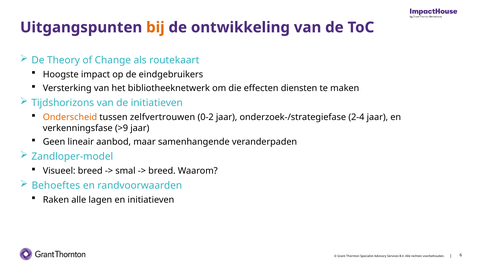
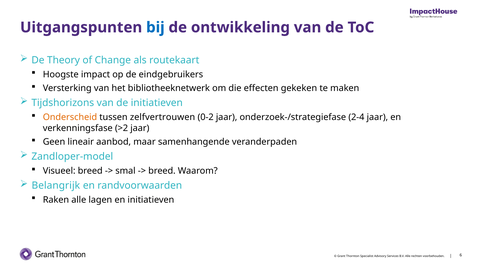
bij colour: orange -> blue
diensten: diensten -> gekeken
>9: >9 -> >2
Behoeftes: Behoeftes -> Belangrijk
